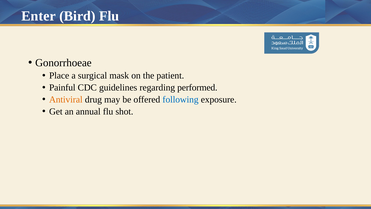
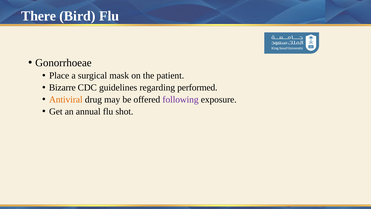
Enter: Enter -> There
Painful: Painful -> Bizarre
following colour: blue -> purple
